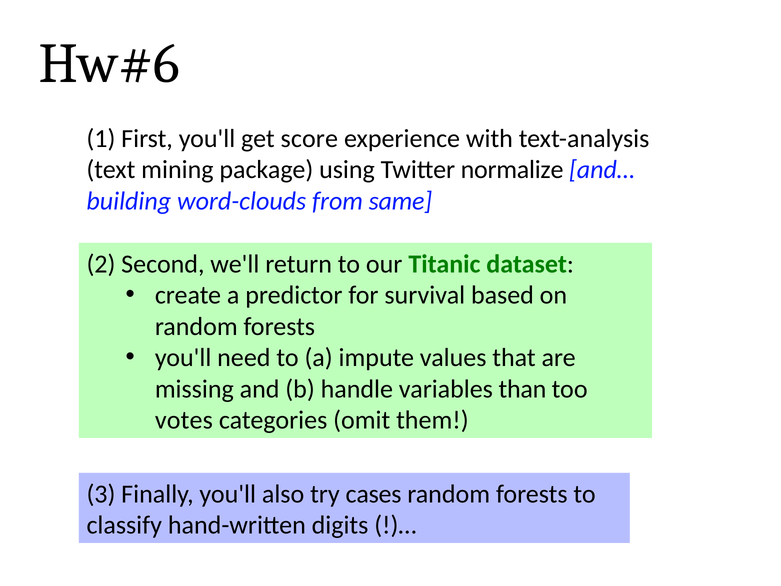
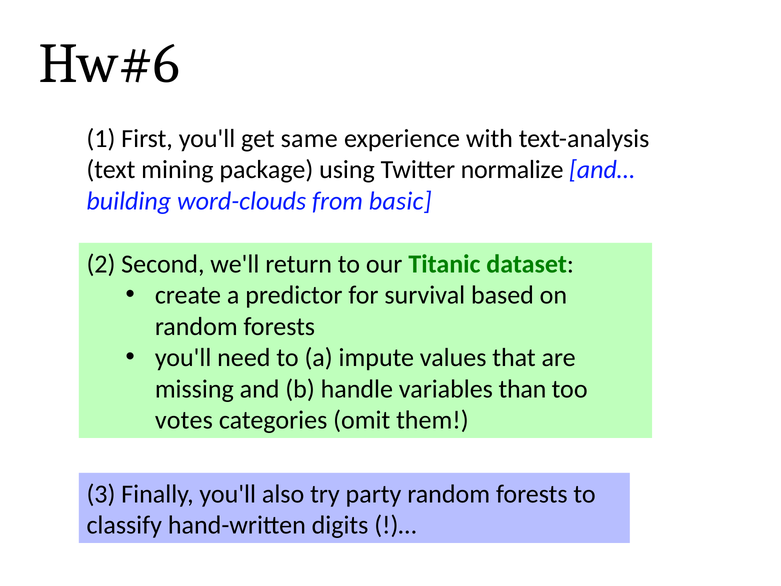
score: score -> same
same: same -> basic
cases: cases -> party
